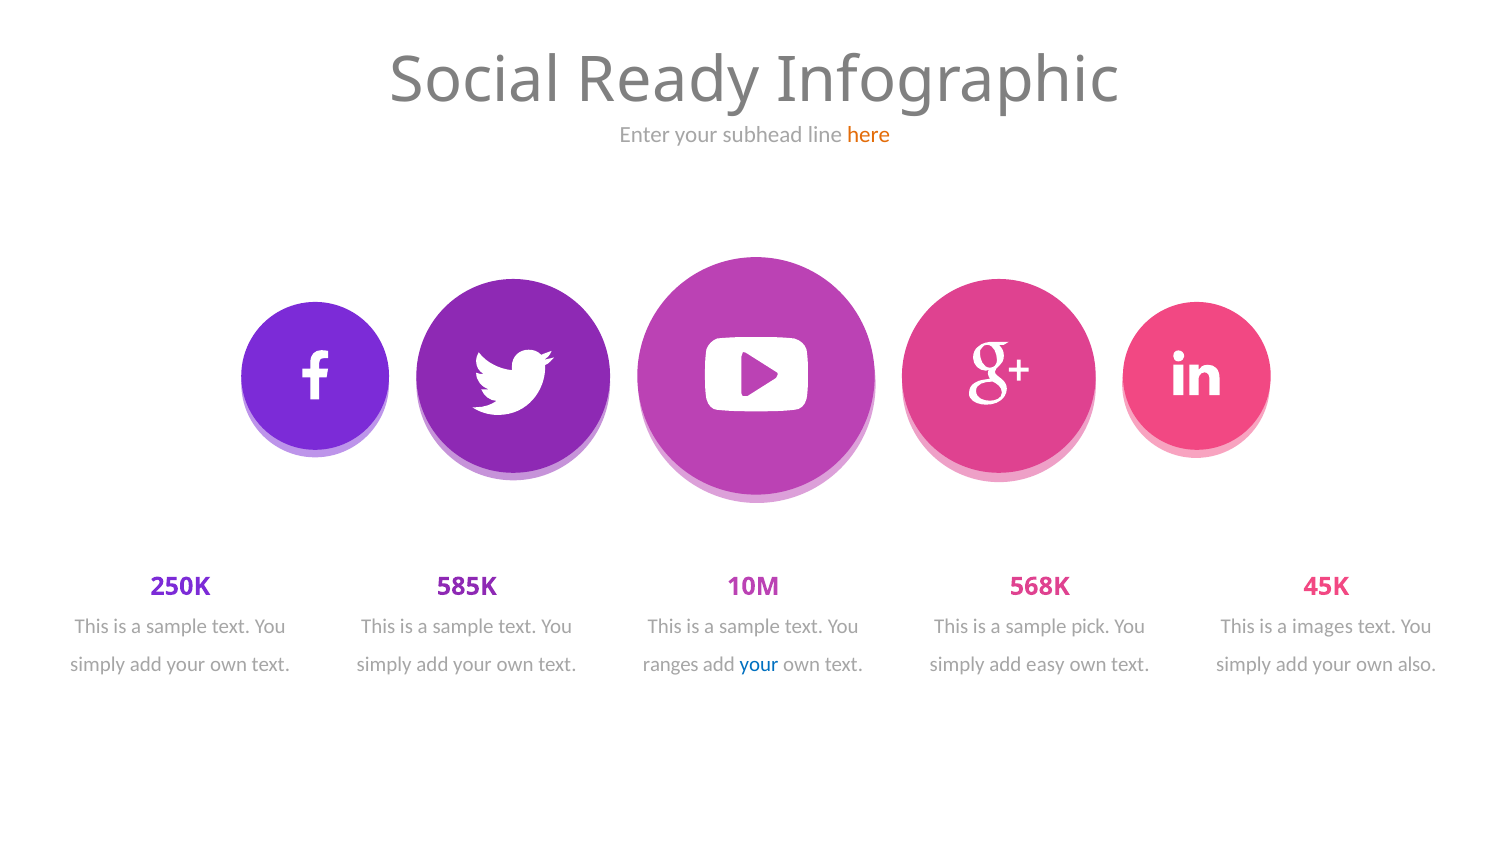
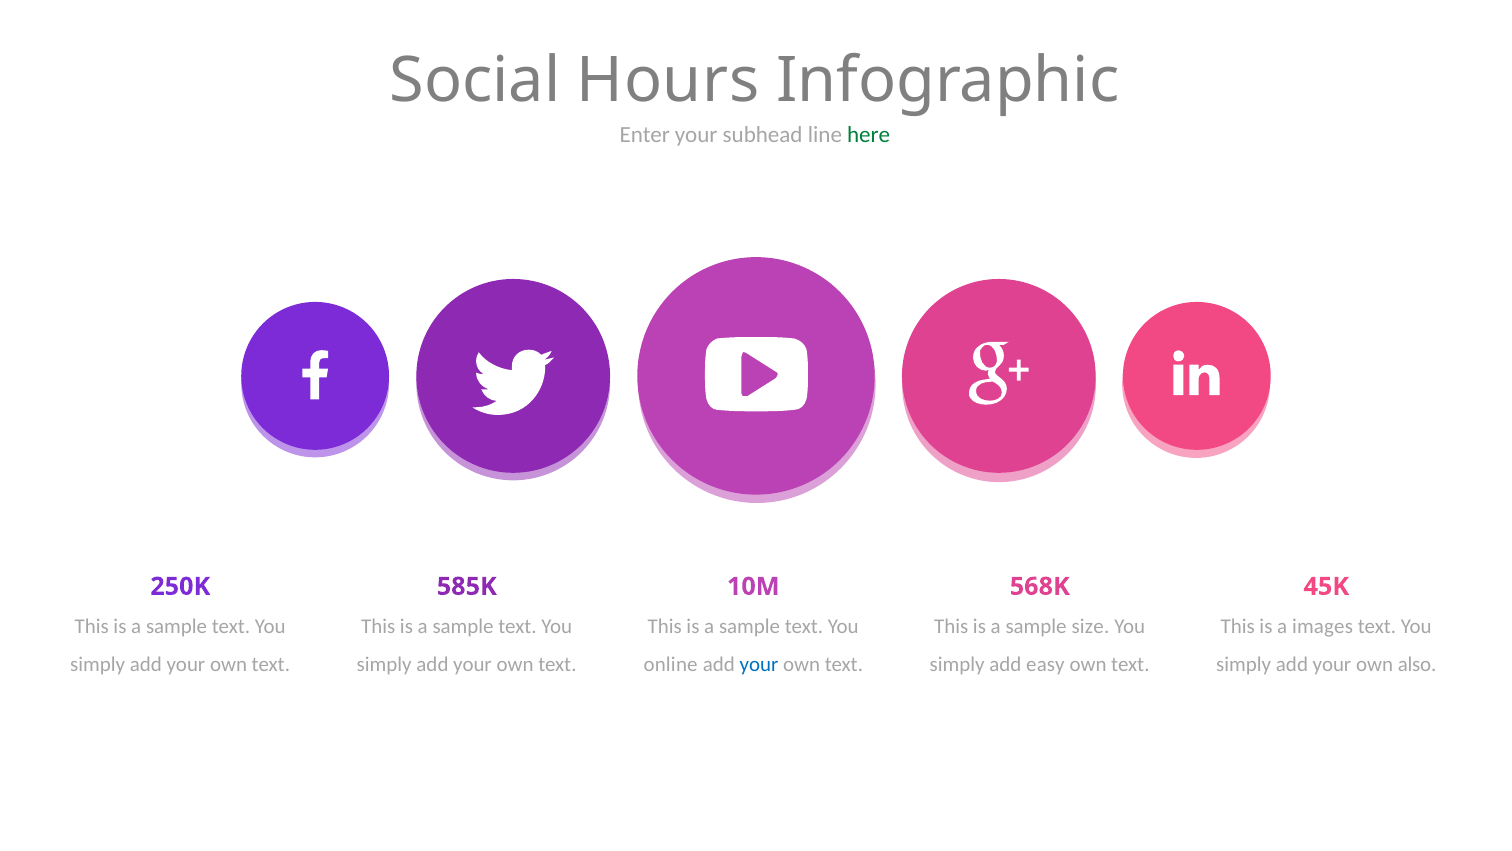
Ready: Ready -> Hours
here colour: orange -> green
pick: pick -> size
ranges: ranges -> online
